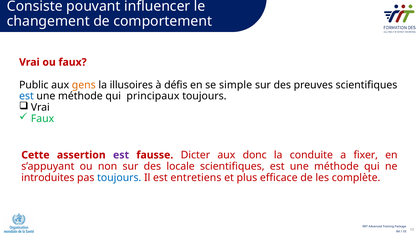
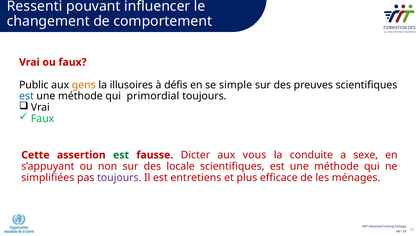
Consiste: Consiste -> Ressenti
principaux: principaux -> primordial
est at (121, 155) colour: purple -> green
donc: donc -> vous
fixer: fixer -> sexe
introduites: introduites -> simplifiées
toujours at (119, 177) colour: blue -> purple
complète: complète -> ménages
